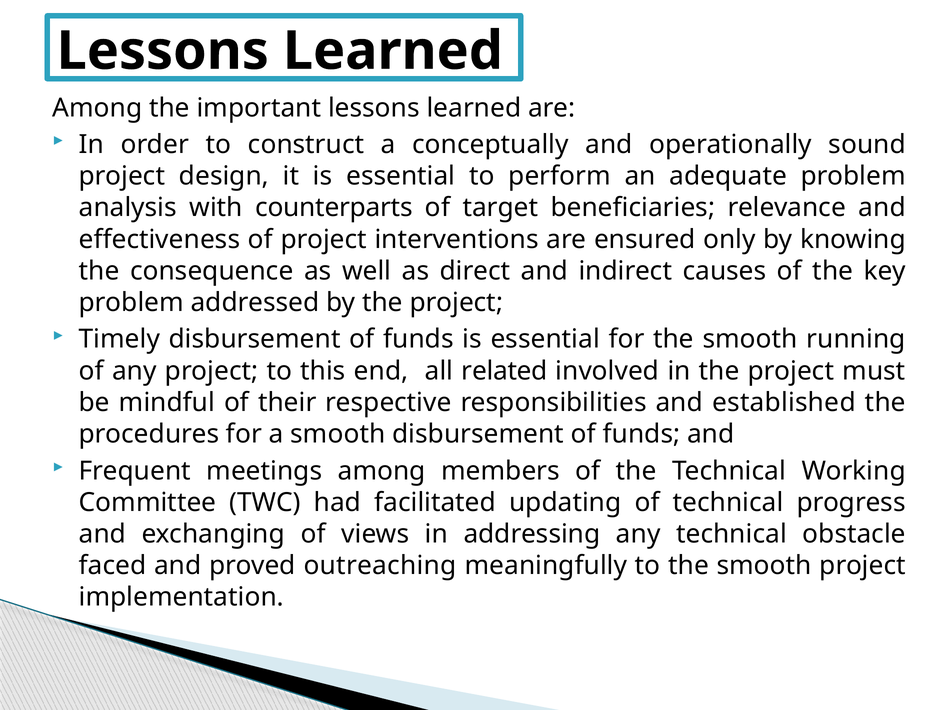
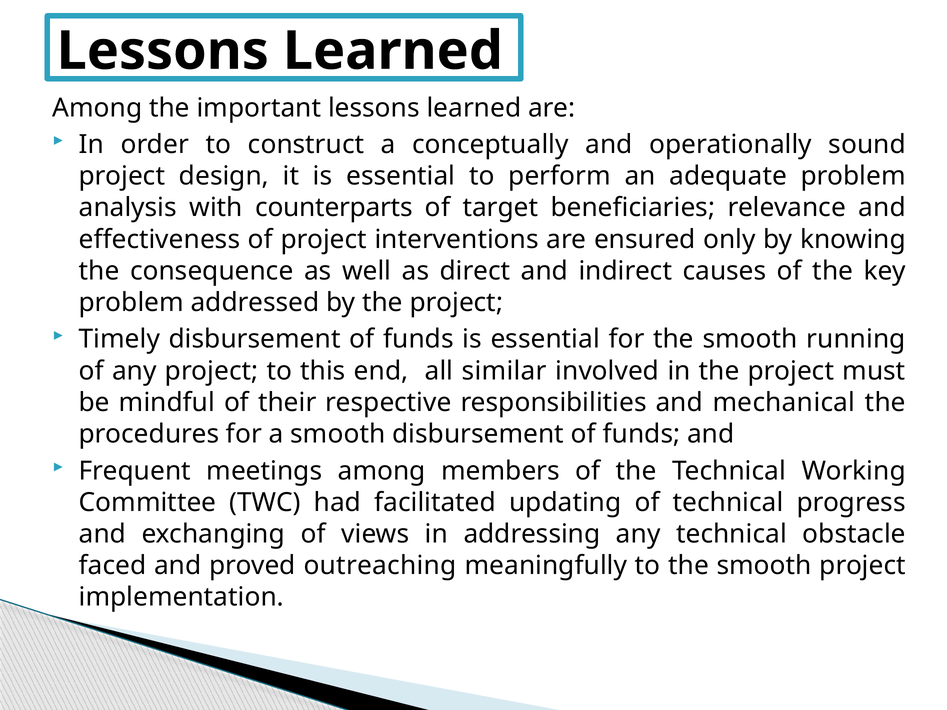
related: related -> similar
established: established -> mechanical
